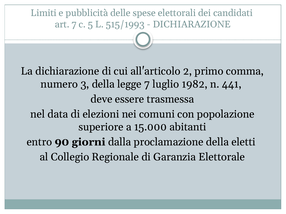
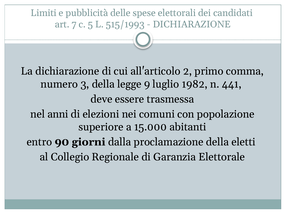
legge 7: 7 -> 9
data: data -> anni
